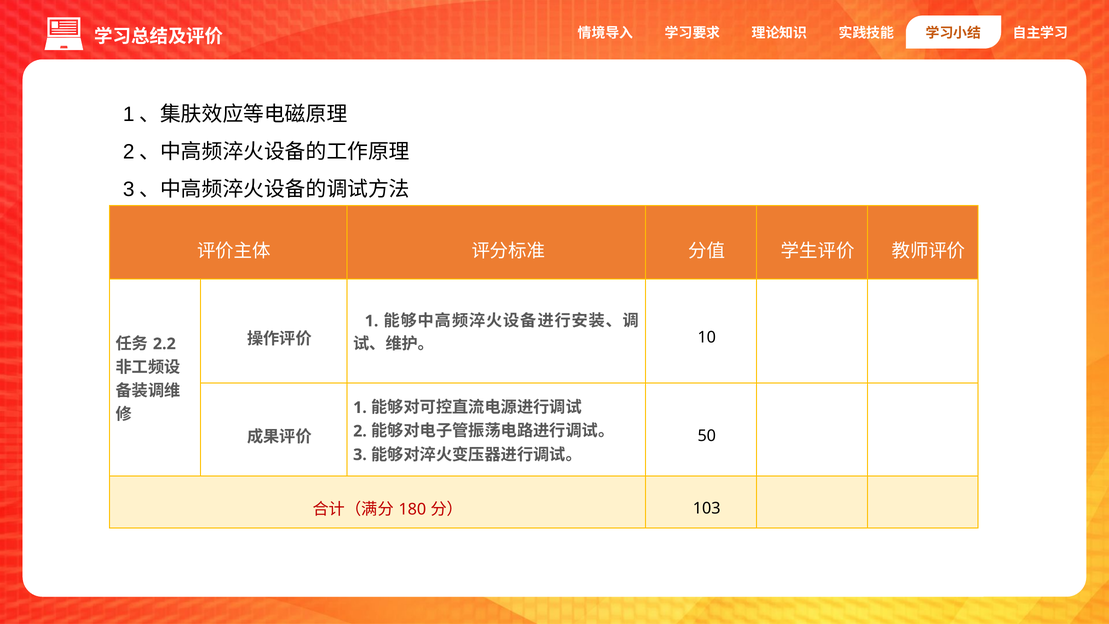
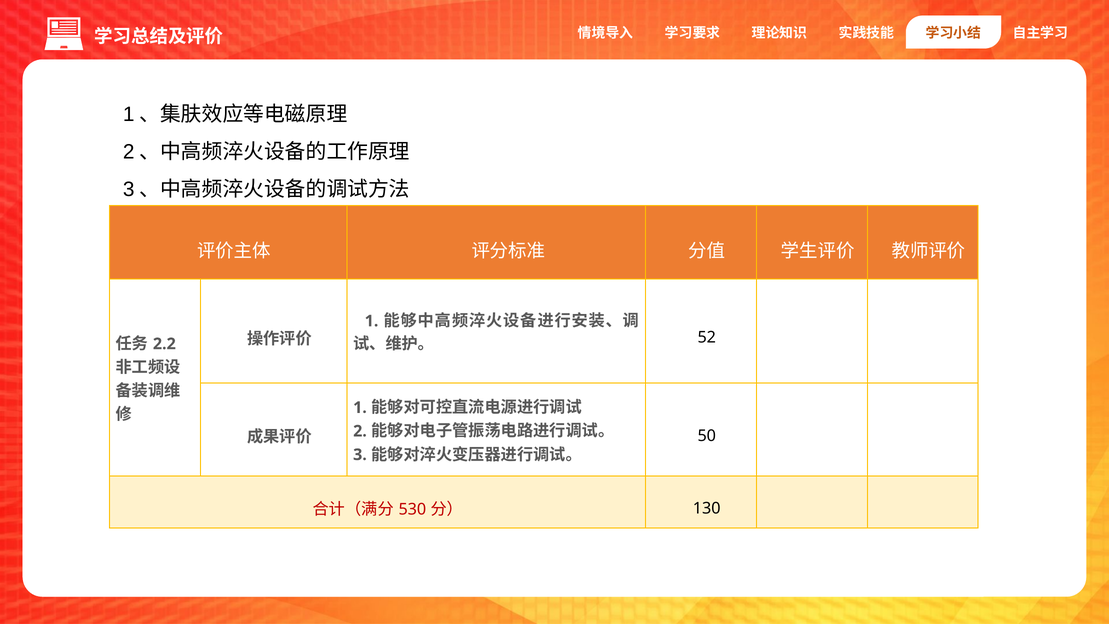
10: 10 -> 52
180: 180 -> 530
103: 103 -> 130
